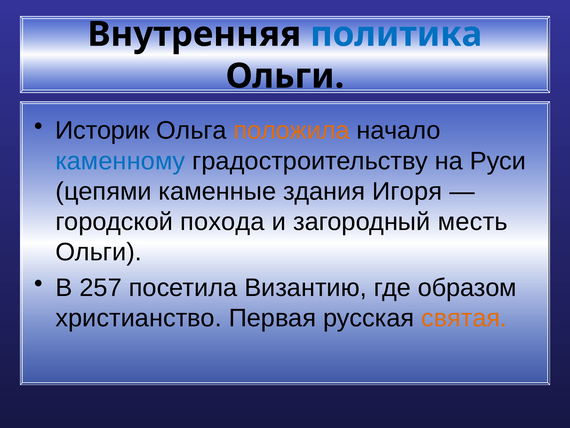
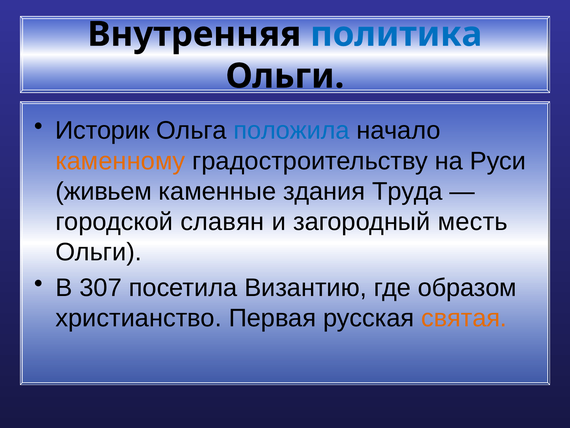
положила colour: orange -> blue
каменному colour: blue -> orange
цепями: цепями -> живьем
Игоря: Игоря -> Труда
похода: похода -> славян
257: 257 -> 307
